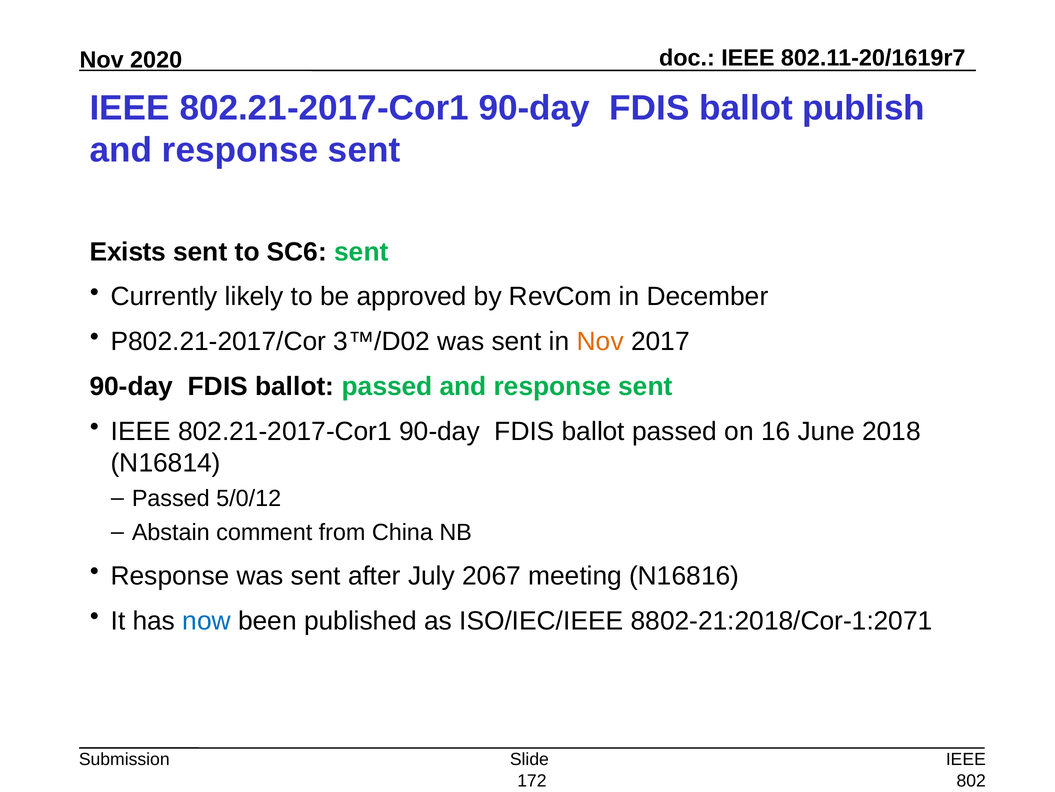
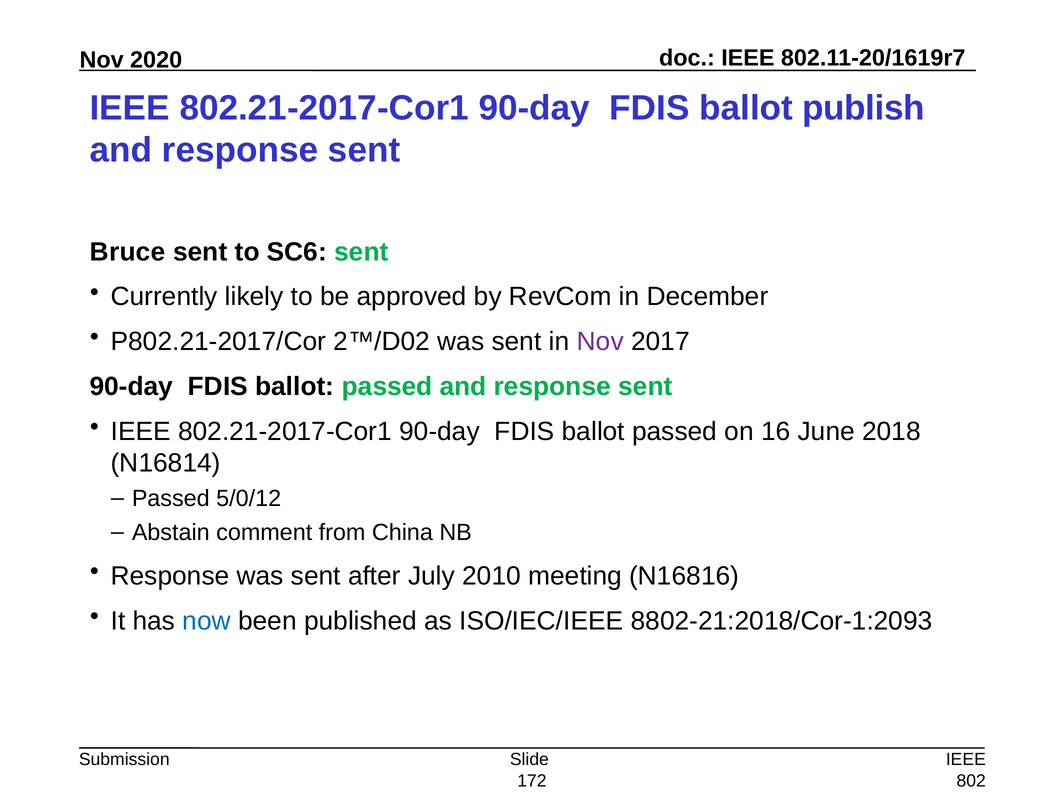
Exists: Exists -> Bruce
3™/D02: 3™/D02 -> 2™/D02
Nov at (600, 341) colour: orange -> purple
2067: 2067 -> 2010
8802-21:2018/Cor-1:2071: 8802-21:2018/Cor-1:2071 -> 8802-21:2018/Cor-1:2093
